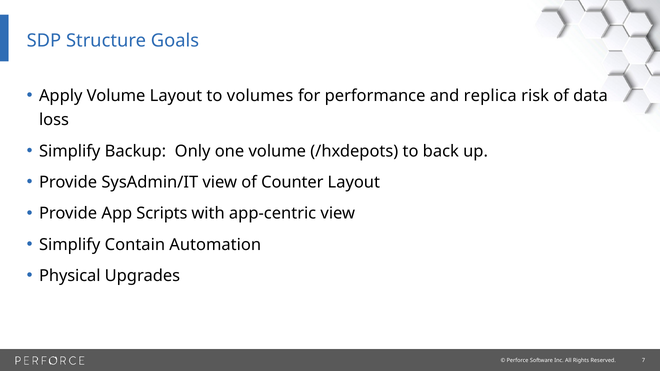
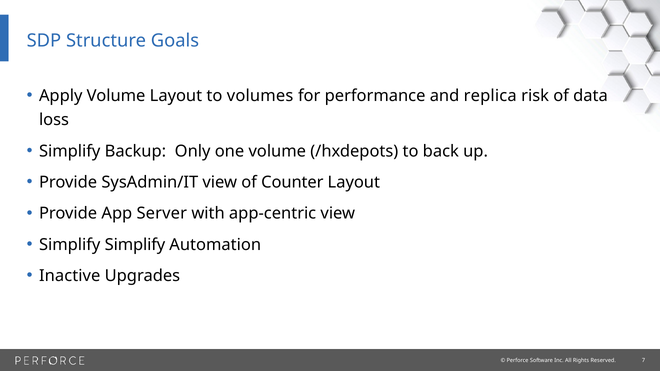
Scripts: Scripts -> Server
Simplify Contain: Contain -> Simplify
Physical: Physical -> Inactive
